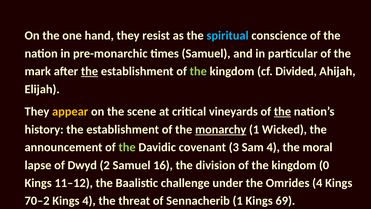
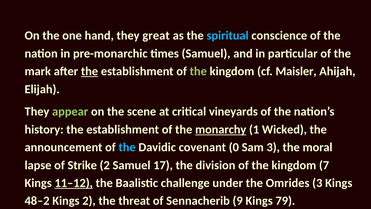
resist: resist -> great
Divided: Divided -> Maisler
appear colour: yellow -> light green
the at (282, 111) underline: present -> none
the at (127, 147) colour: light green -> light blue
3: 3 -> 0
Sam 4: 4 -> 3
Dwyd: Dwyd -> Strike
16: 16 -> 17
0: 0 -> 7
11–12 underline: none -> present
Omrides 4: 4 -> 3
70–2: 70–2 -> 48–2
Kings 4: 4 -> 2
Sennacherib 1: 1 -> 9
69: 69 -> 79
